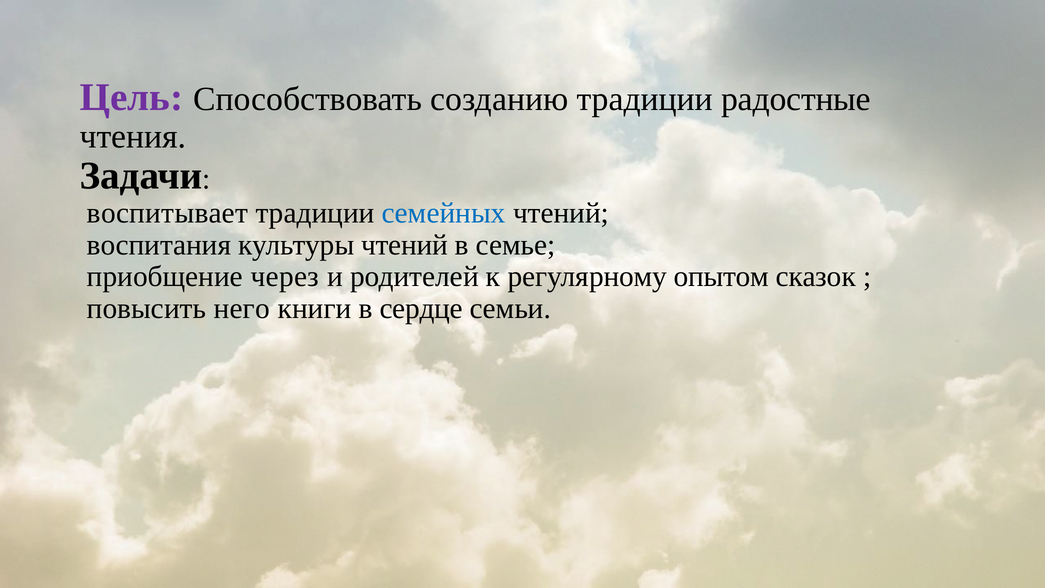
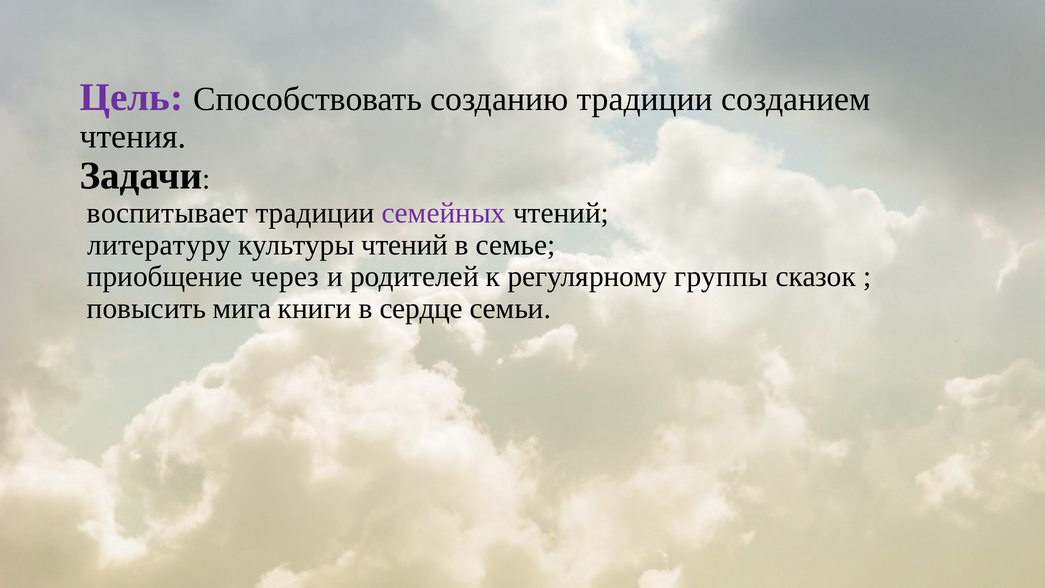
радостные: радостные -> созданием
семейных colour: blue -> purple
воспитания: воспитания -> литературу
опытом: опытом -> группы
него: него -> мига
